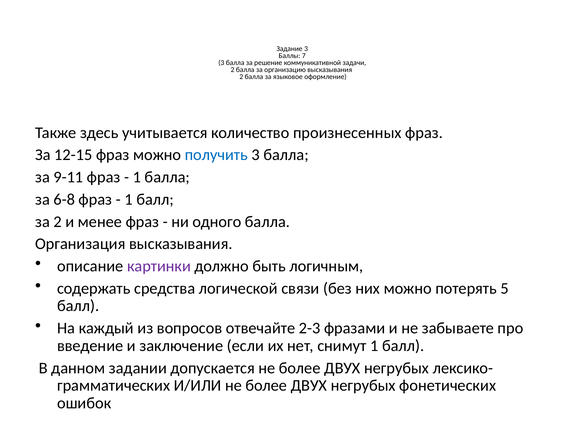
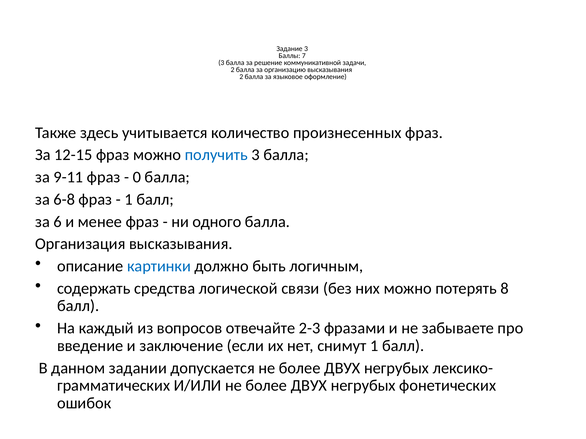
1 at (137, 177): 1 -> 0
за 2: 2 -> 6
картинки colour: purple -> blue
5: 5 -> 8
